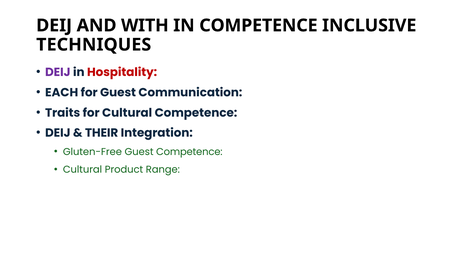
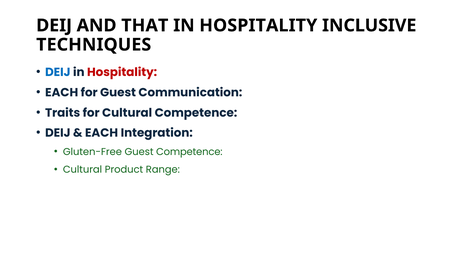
WITH: WITH -> THAT
COMPETENCE at (258, 25): COMPETENCE -> HOSPITALITY
DEIJ at (58, 72) colour: purple -> blue
THEIR at (102, 133): THEIR -> EACH
